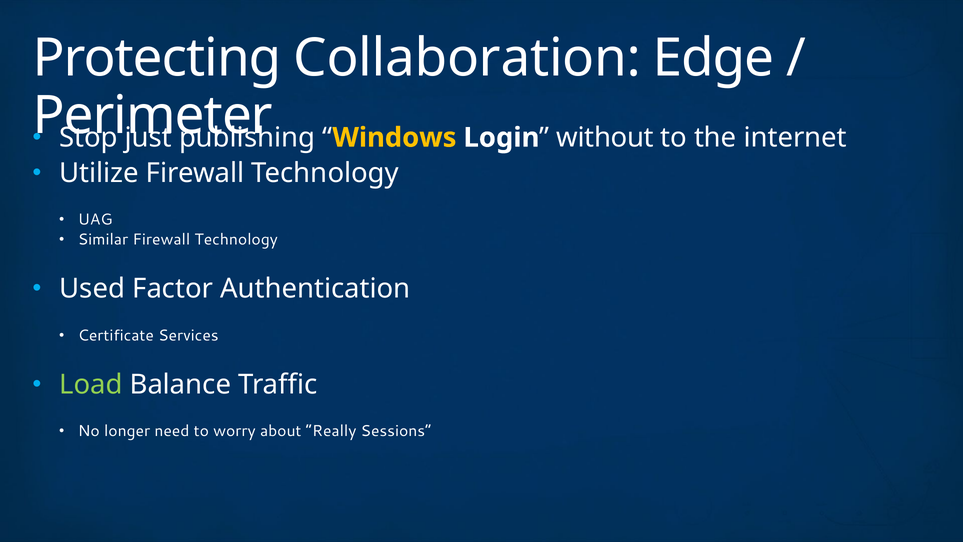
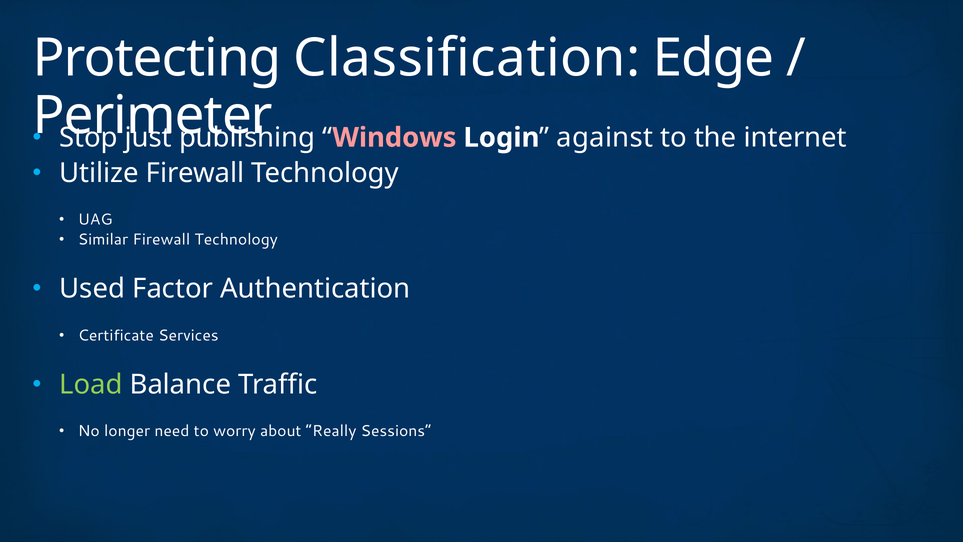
Collaboration: Collaboration -> Classification
Windows colour: yellow -> pink
without: without -> against
